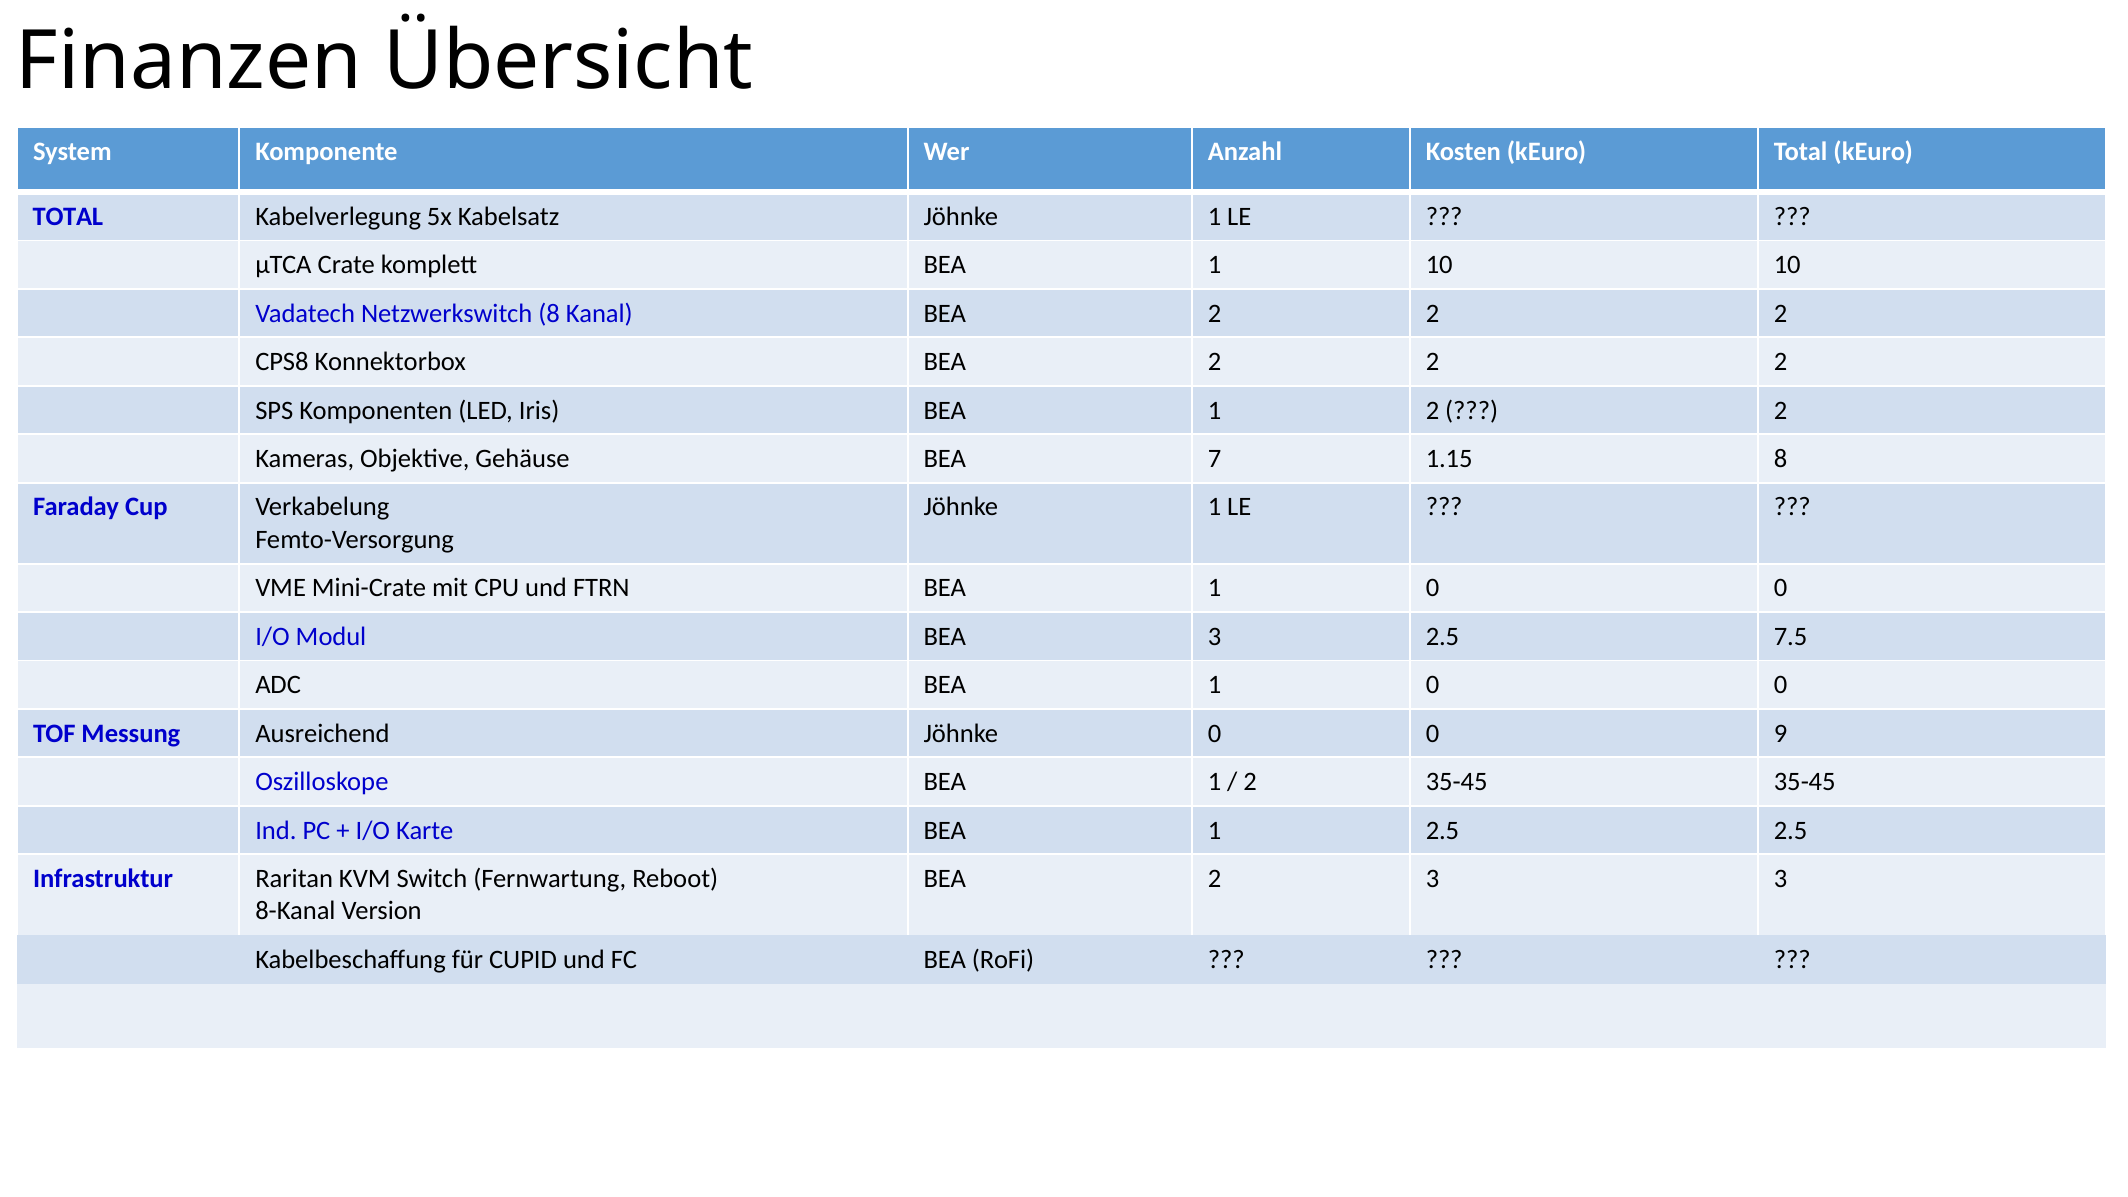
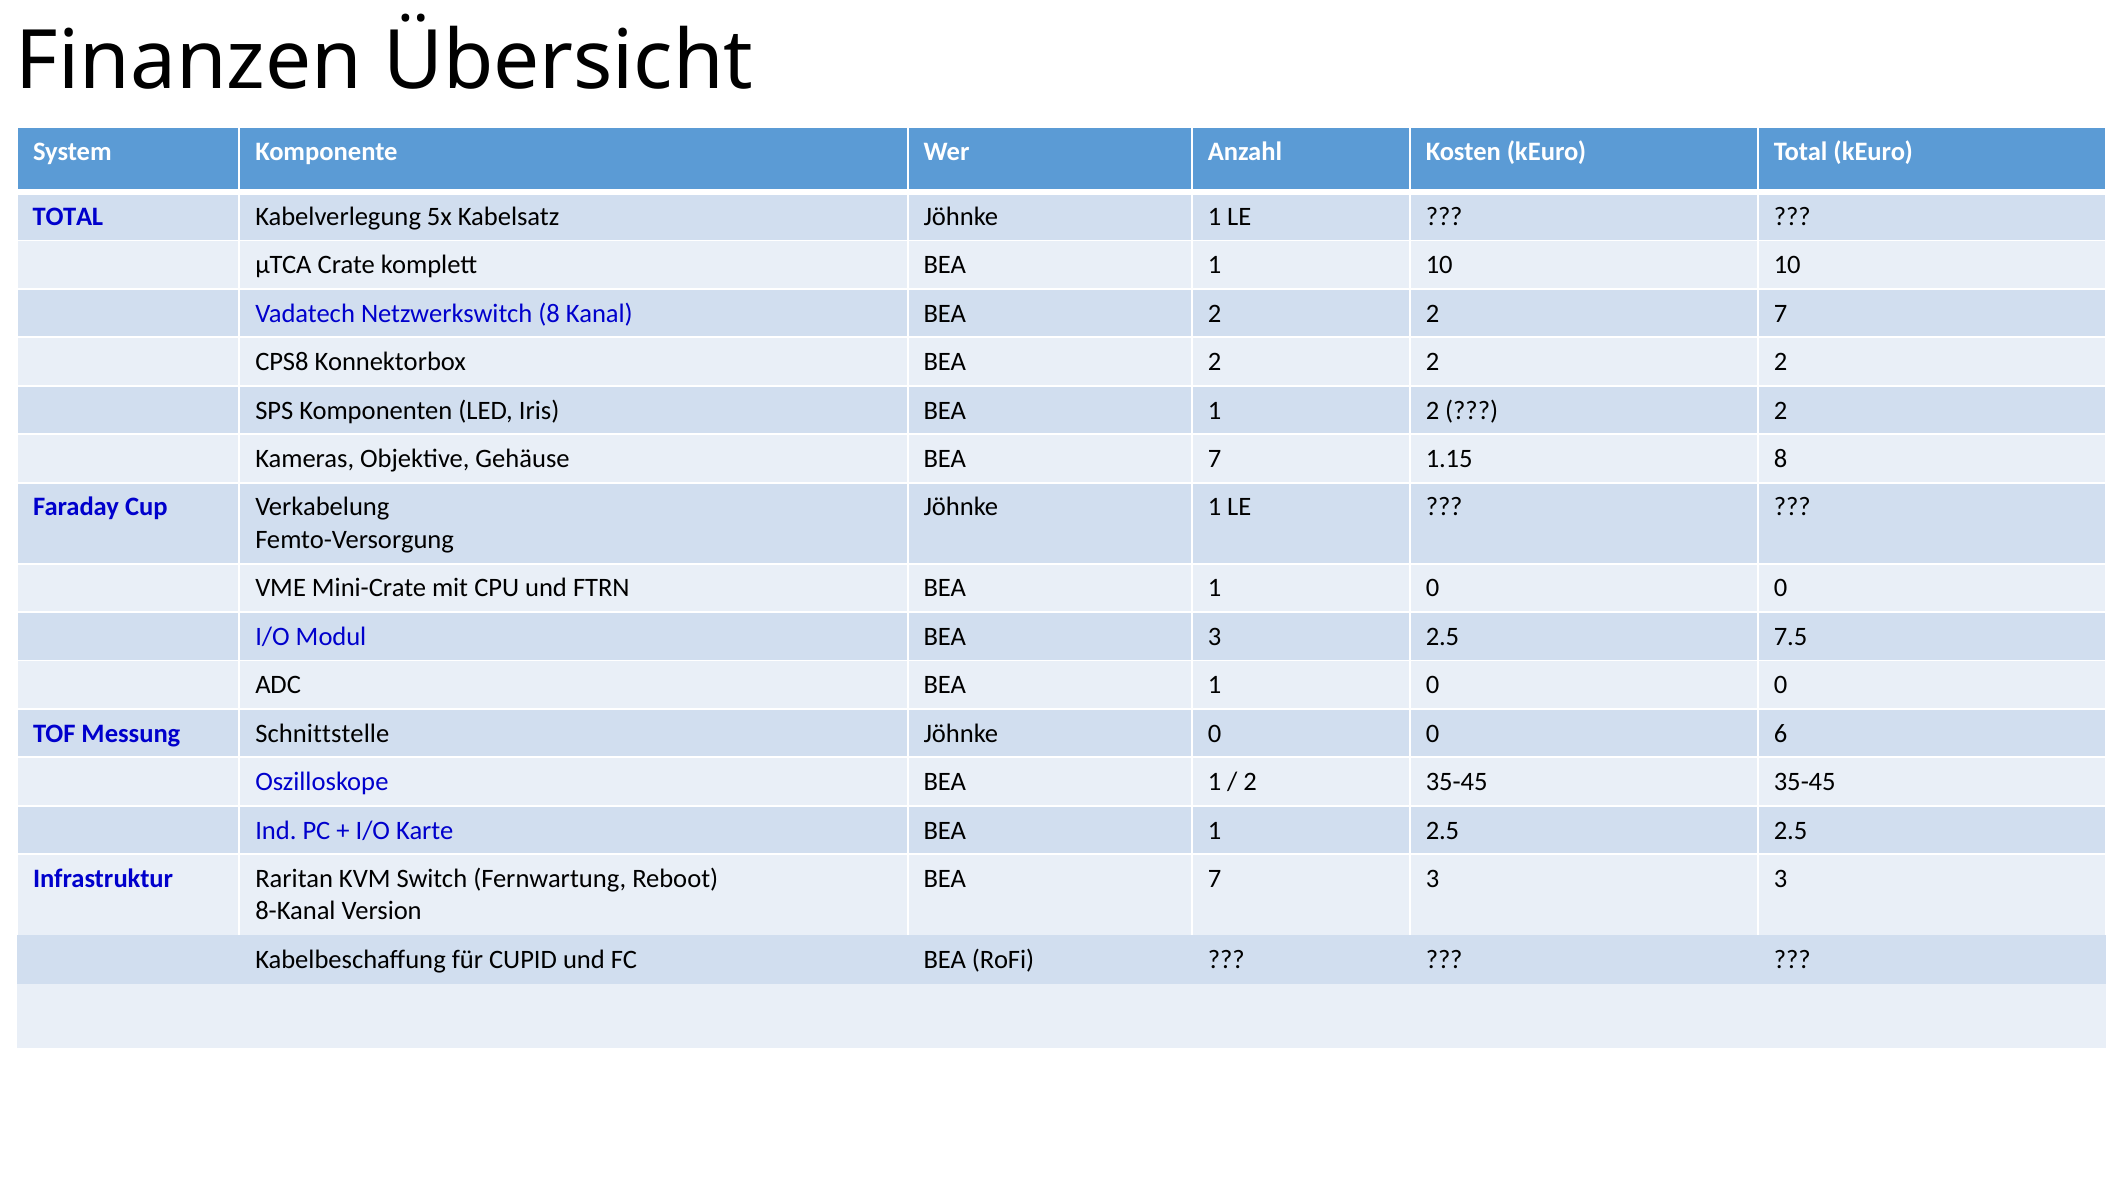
2 at (1781, 313): 2 -> 7
Ausreichend: Ausreichend -> Schnittstelle
9: 9 -> 6
2 at (1215, 879): 2 -> 7
